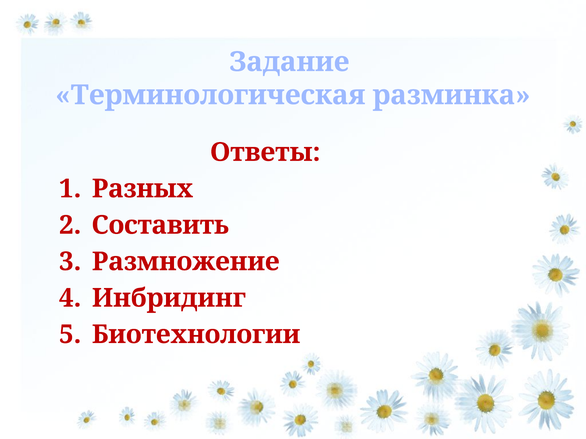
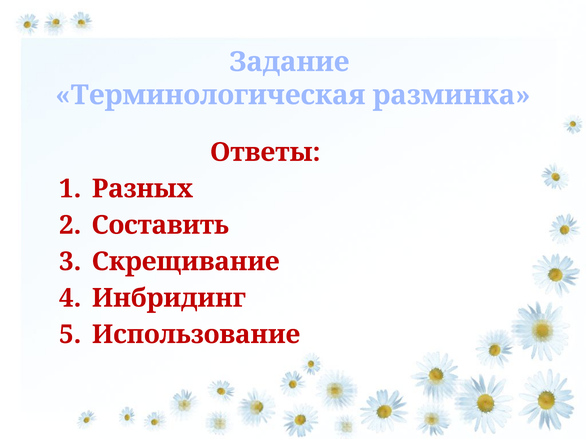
Размножение: Размножение -> Скрещивание
Биотехнологии: Биотехнологии -> Использование
